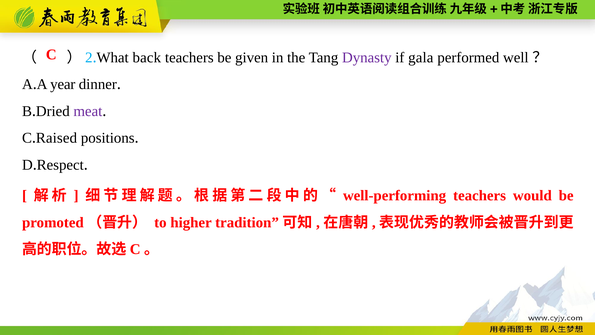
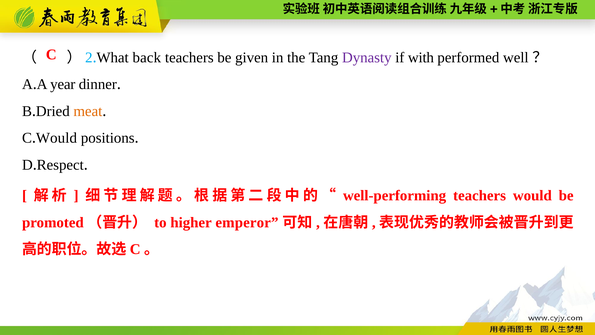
gala: gala -> with
meat colour: purple -> orange
Raised at (56, 138): Raised -> Would
tradition: tradition -> emperor
